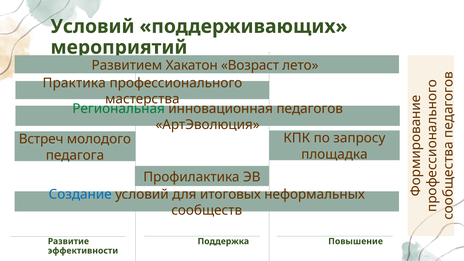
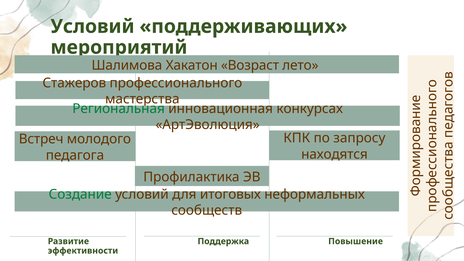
Развитием: Развитием -> Шалимова
Практика: Практика -> Стажеров
педагогов: педагогов -> конкурсах
площадка: площадка -> находятся
Создание colour: blue -> green
